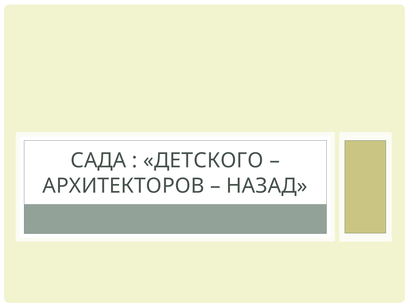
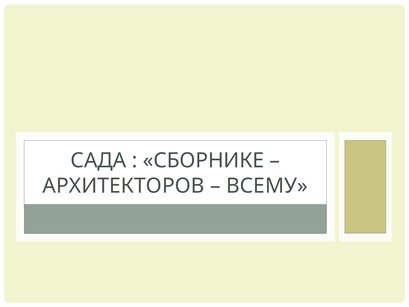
ДЕТСКОГО: ДЕТСКОГО -> СБОРНИКЕ
НАЗАД: НАЗАД -> ВСЕМУ
